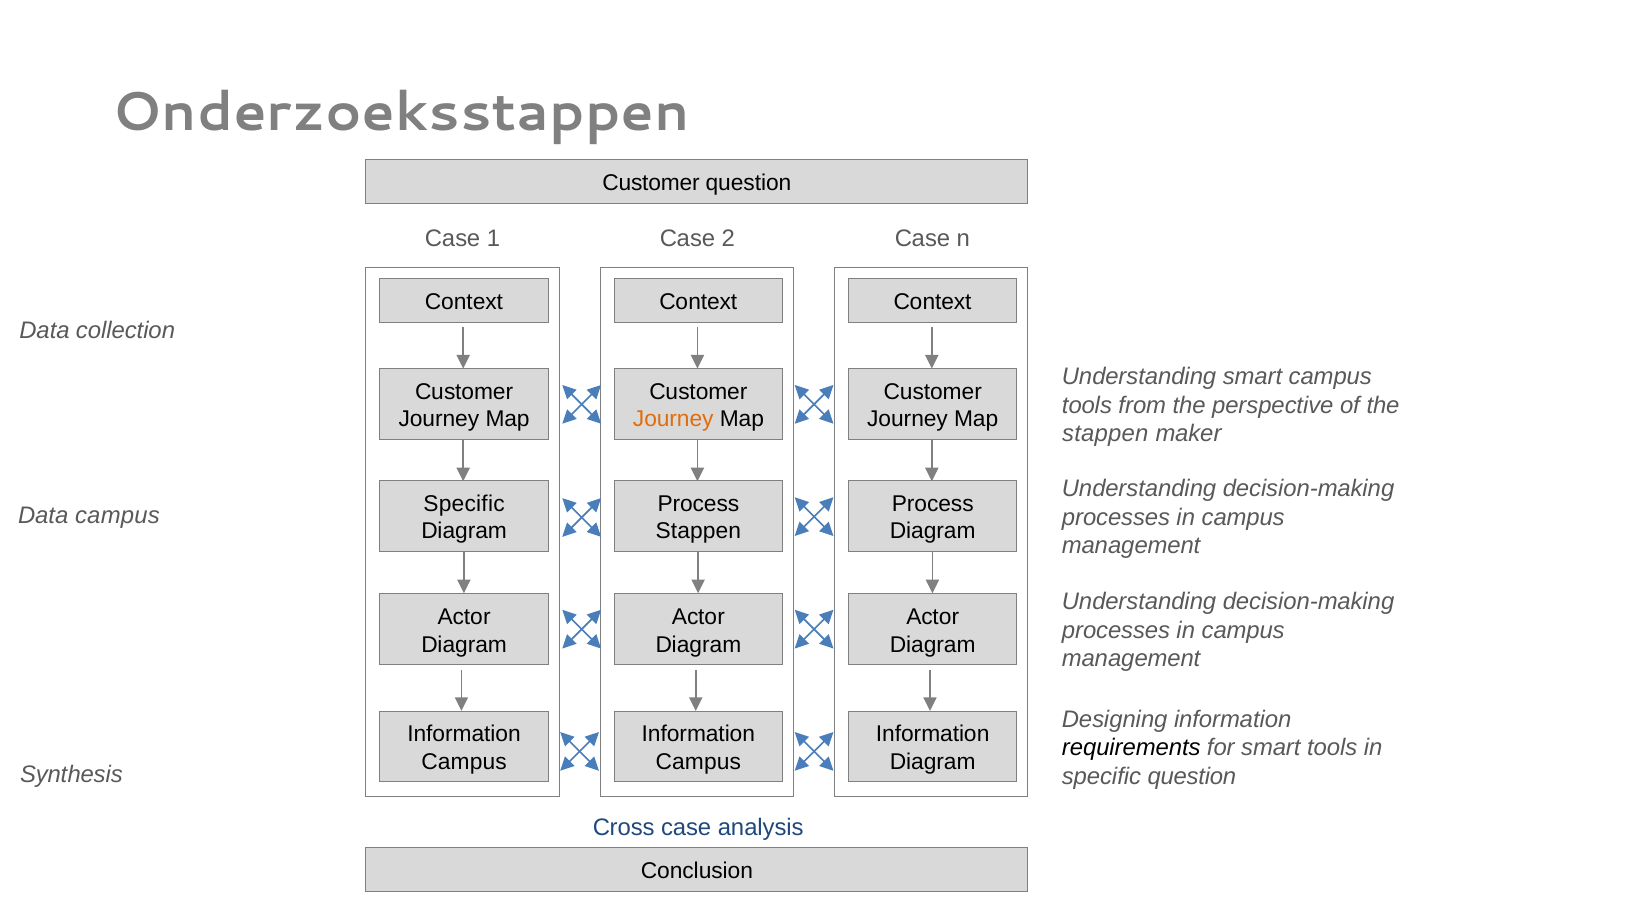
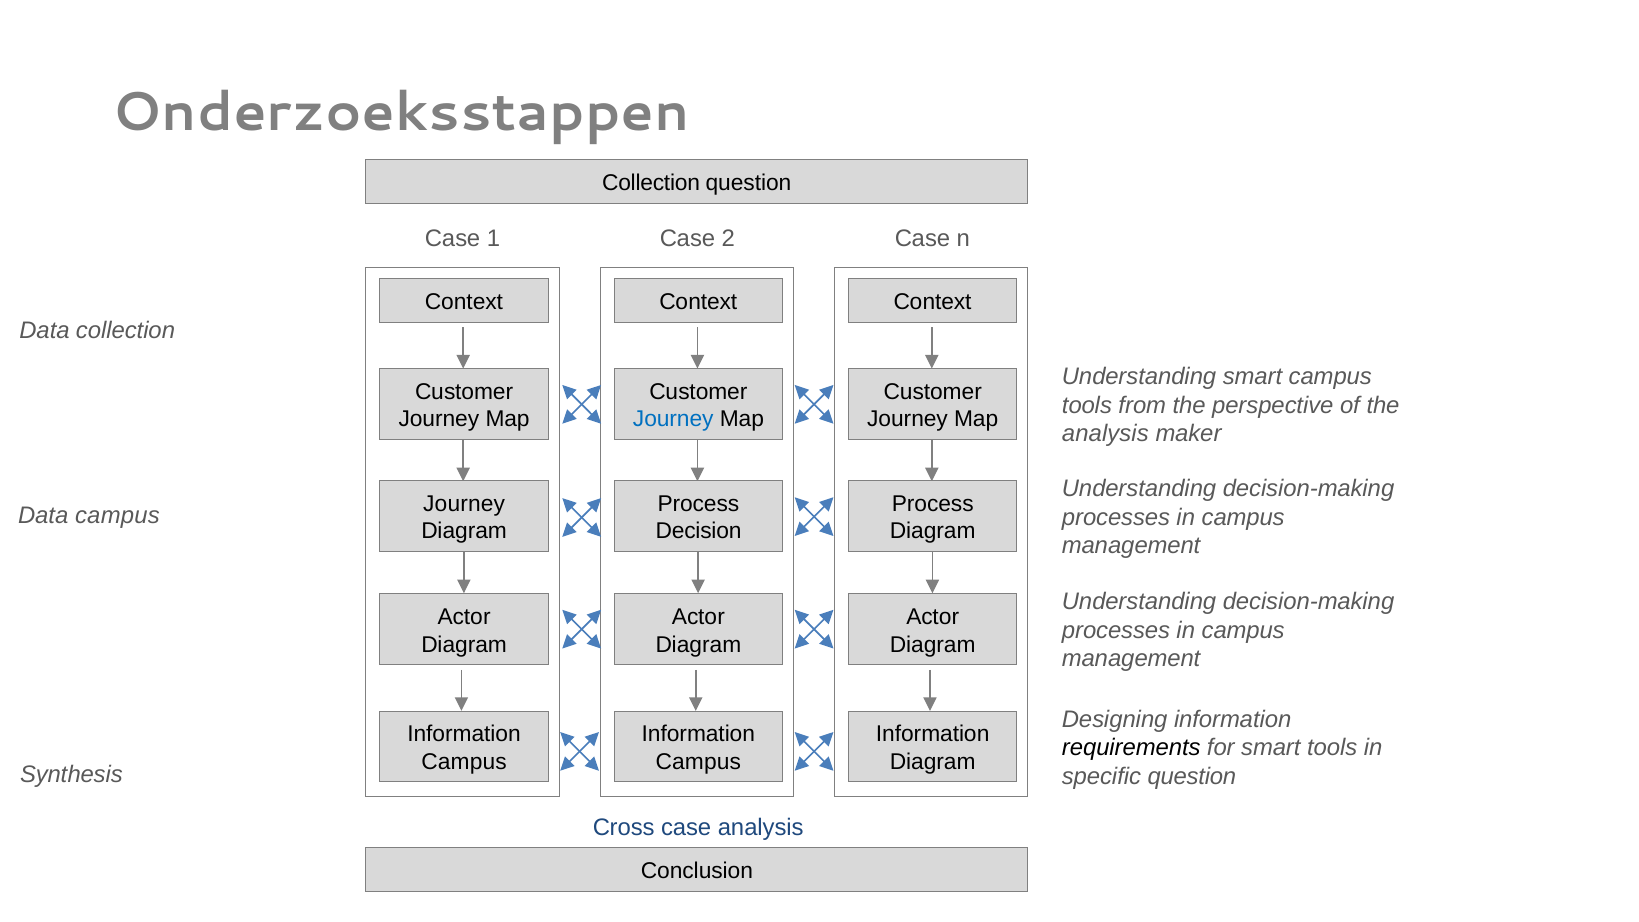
Customer at (651, 183): Customer -> Collection
Journey at (673, 419) colour: orange -> blue
stappen at (1105, 434): stappen -> analysis
Specific at (464, 504): Specific -> Journey
Stappen at (698, 531): Stappen -> Decision
